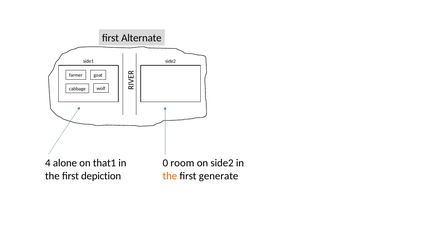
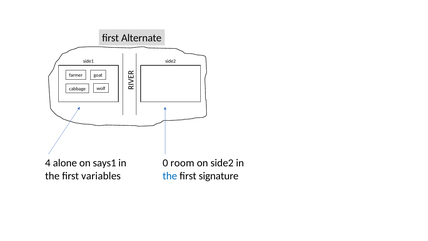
that1: that1 -> says1
depiction: depiction -> variables
the at (170, 176) colour: orange -> blue
generate: generate -> signature
